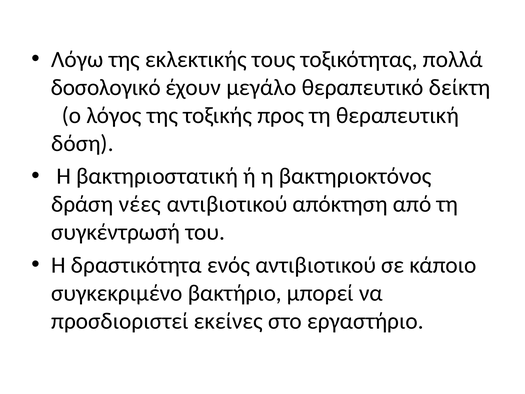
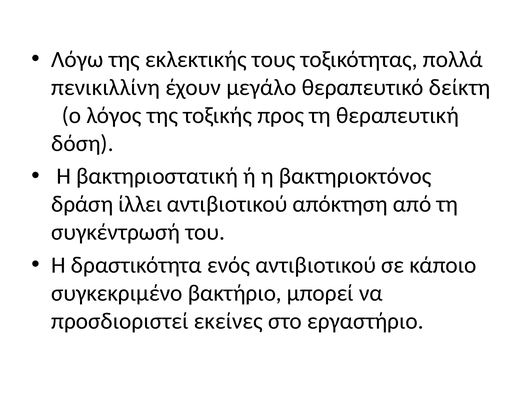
δοσολογικό: δοσολογικό -> πενικιλλίνη
νέες: νέες -> ίλλει
